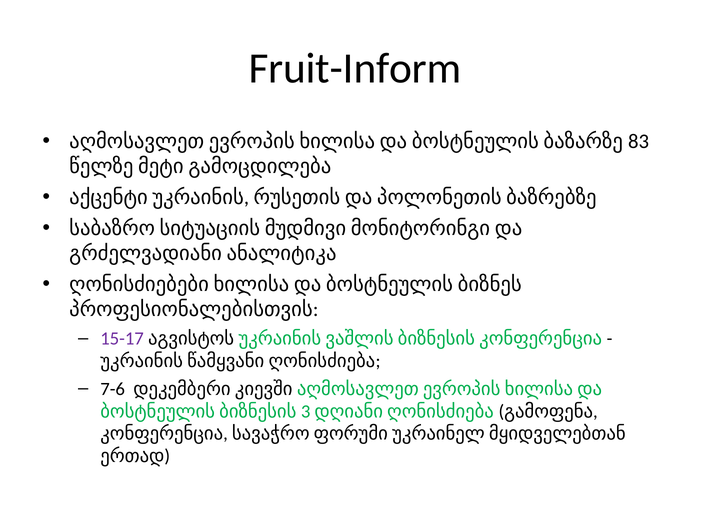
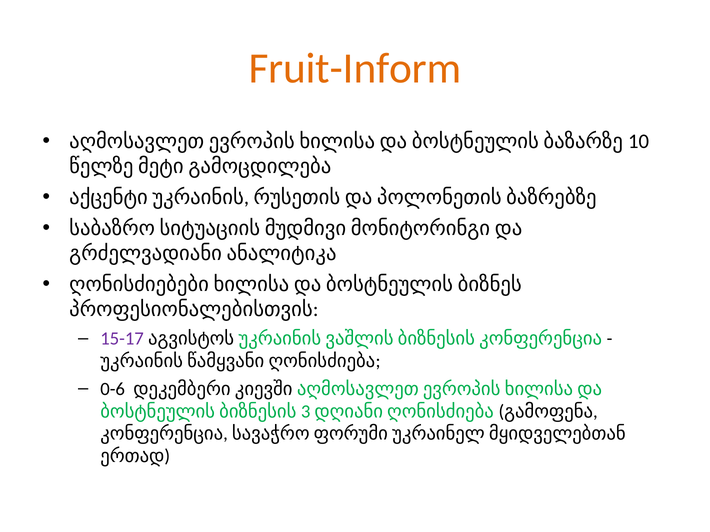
Fruit-Inform colour: black -> orange
83: 83 -> 10
7-6: 7-6 -> 0-6
